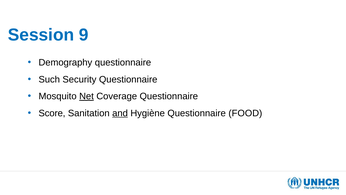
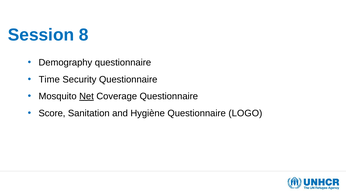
9: 9 -> 8
Such: Such -> Time
and underline: present -> none
FOOD: FOOD -> LOGO
